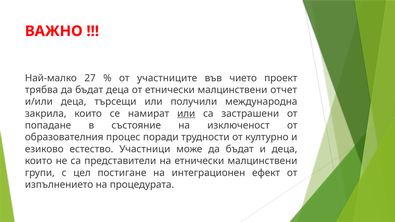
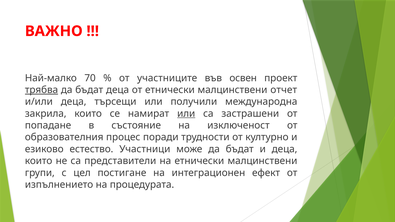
27: 27 -> 70
чието: чието -> освен
трябва underline: none -> present
